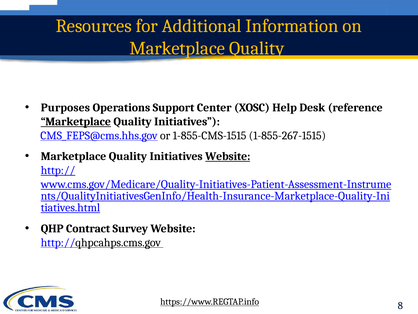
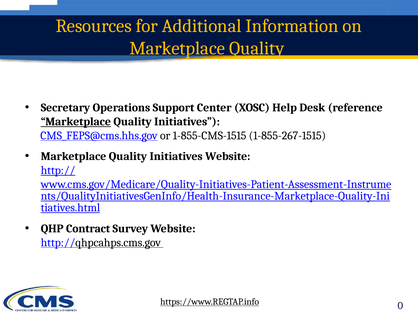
Purposes: Purposes -> Secretary
Website at (228, 156) underline: present -> none
8: 8 -> 0
